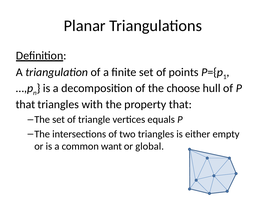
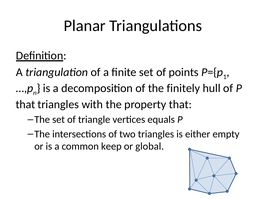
choose: choose -> finitely
want: want -> keep
